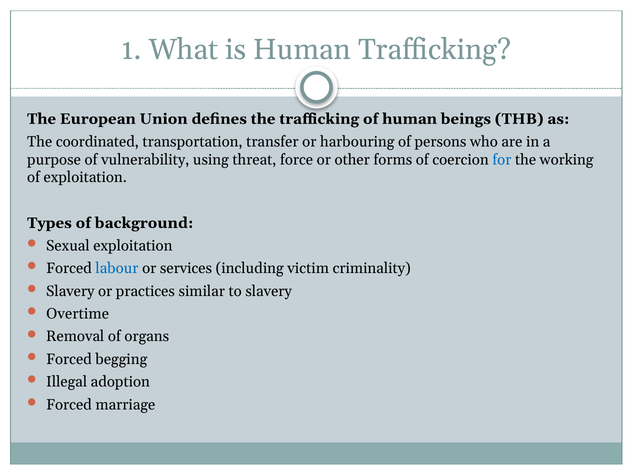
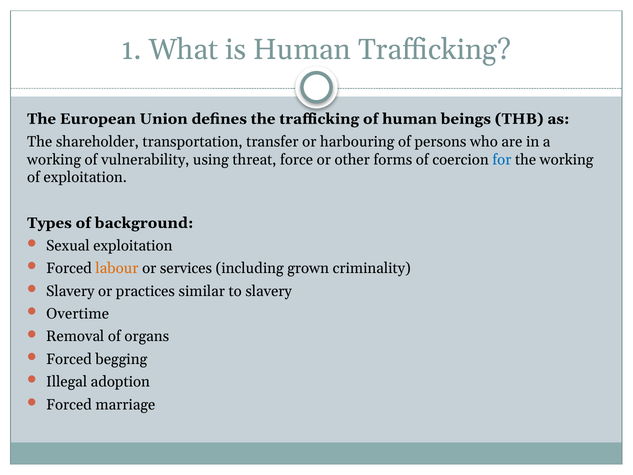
coordinated: coordinated -> shareholder
purpose at (54, 159): purpose -> working
labour colour: blue -> orange
victim: victim -> grown
